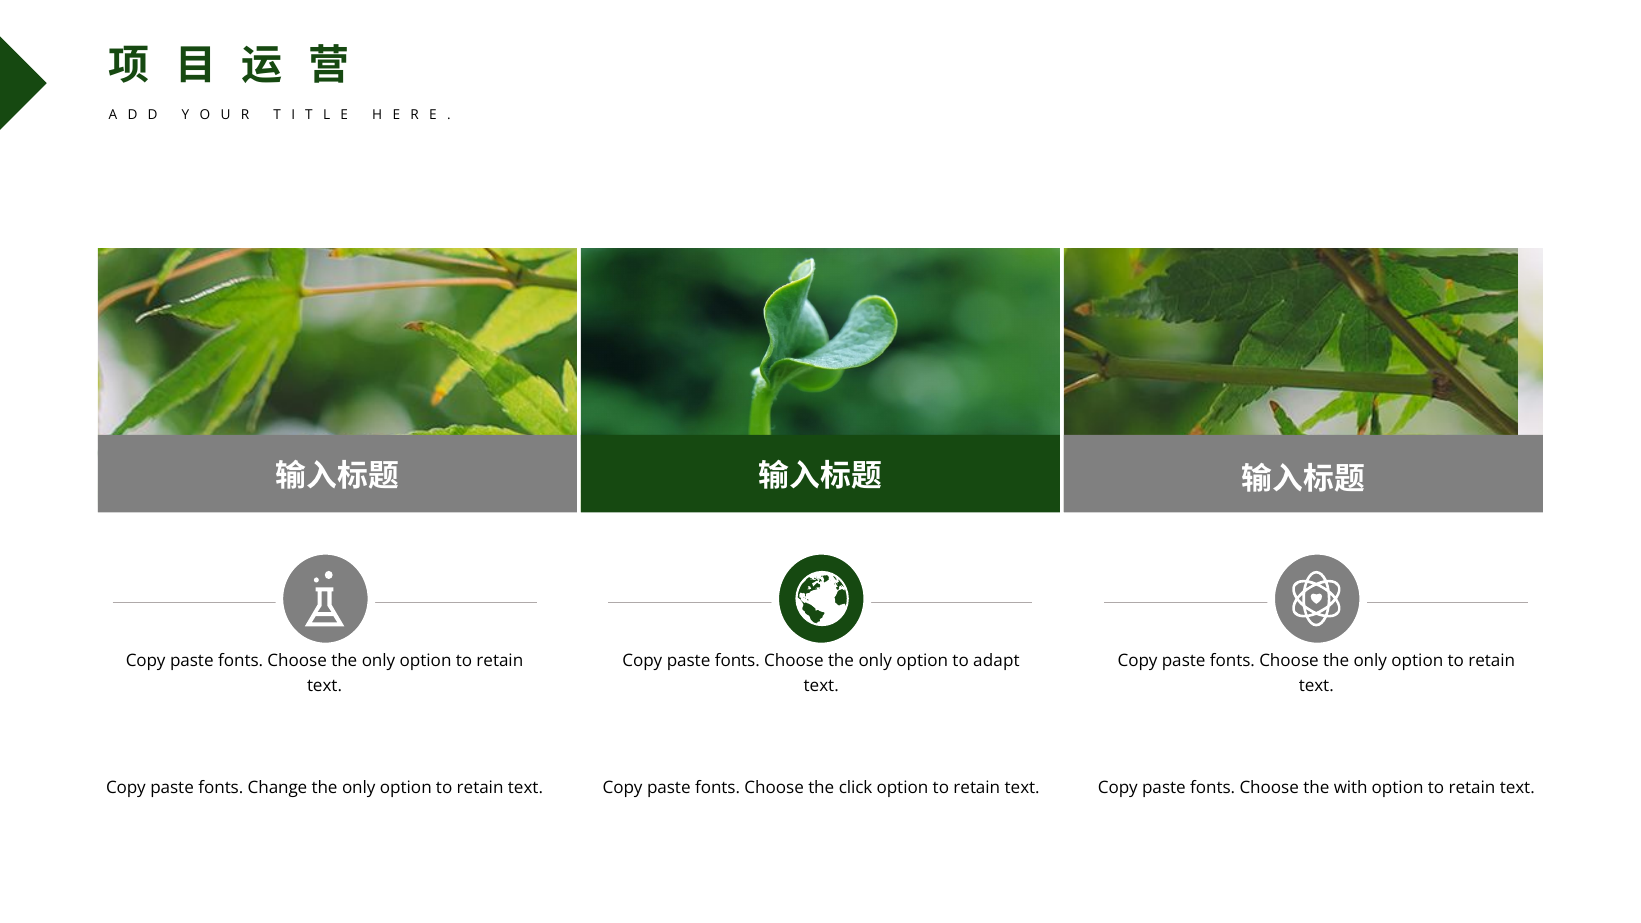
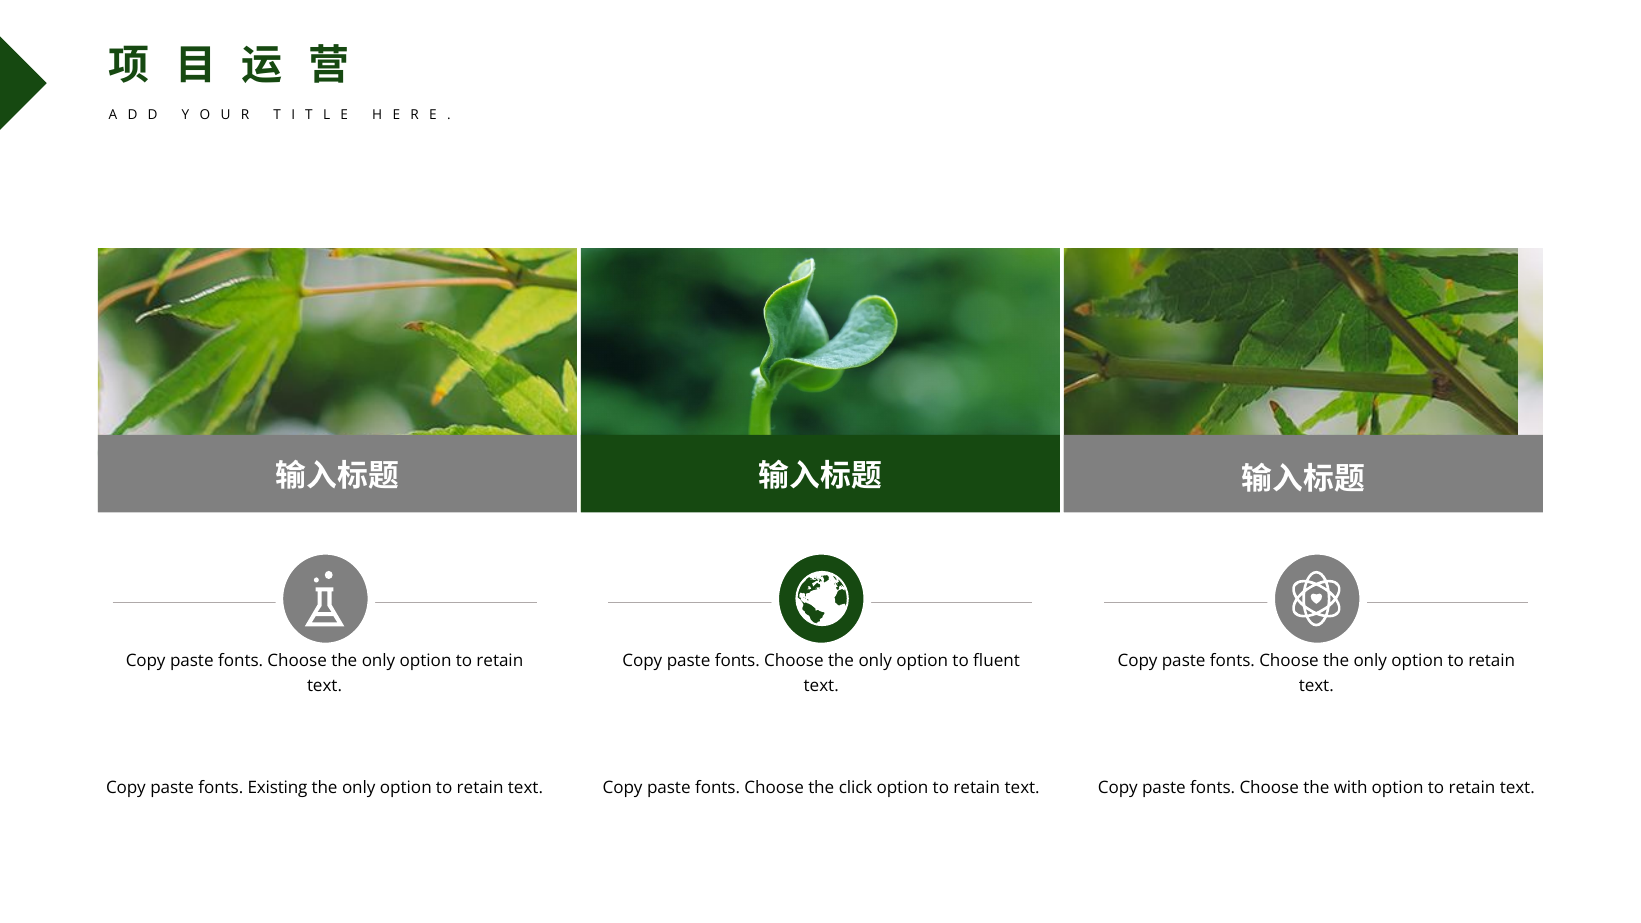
adapt: adapt -> fluent
Change: Change -> Existing
